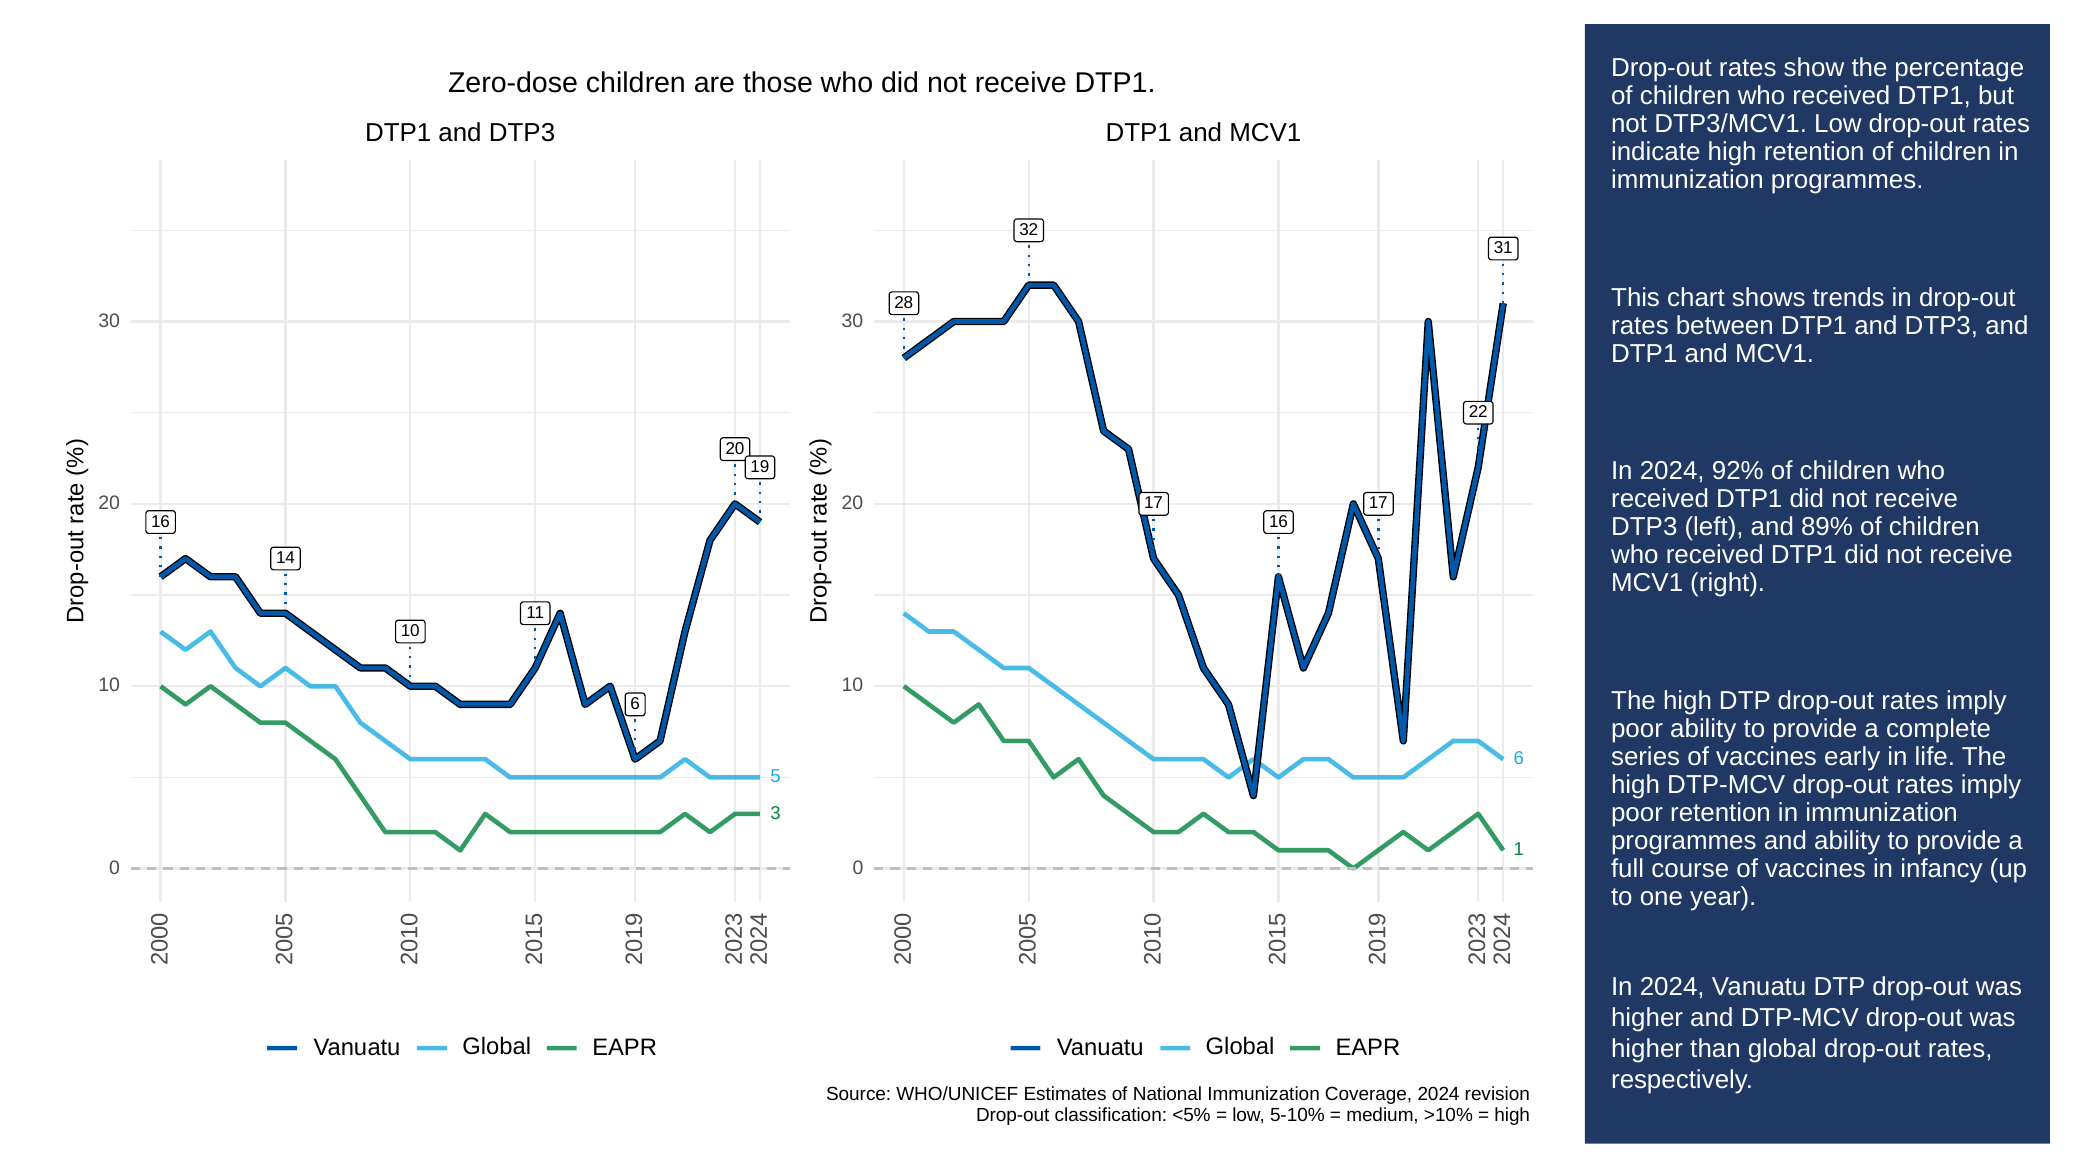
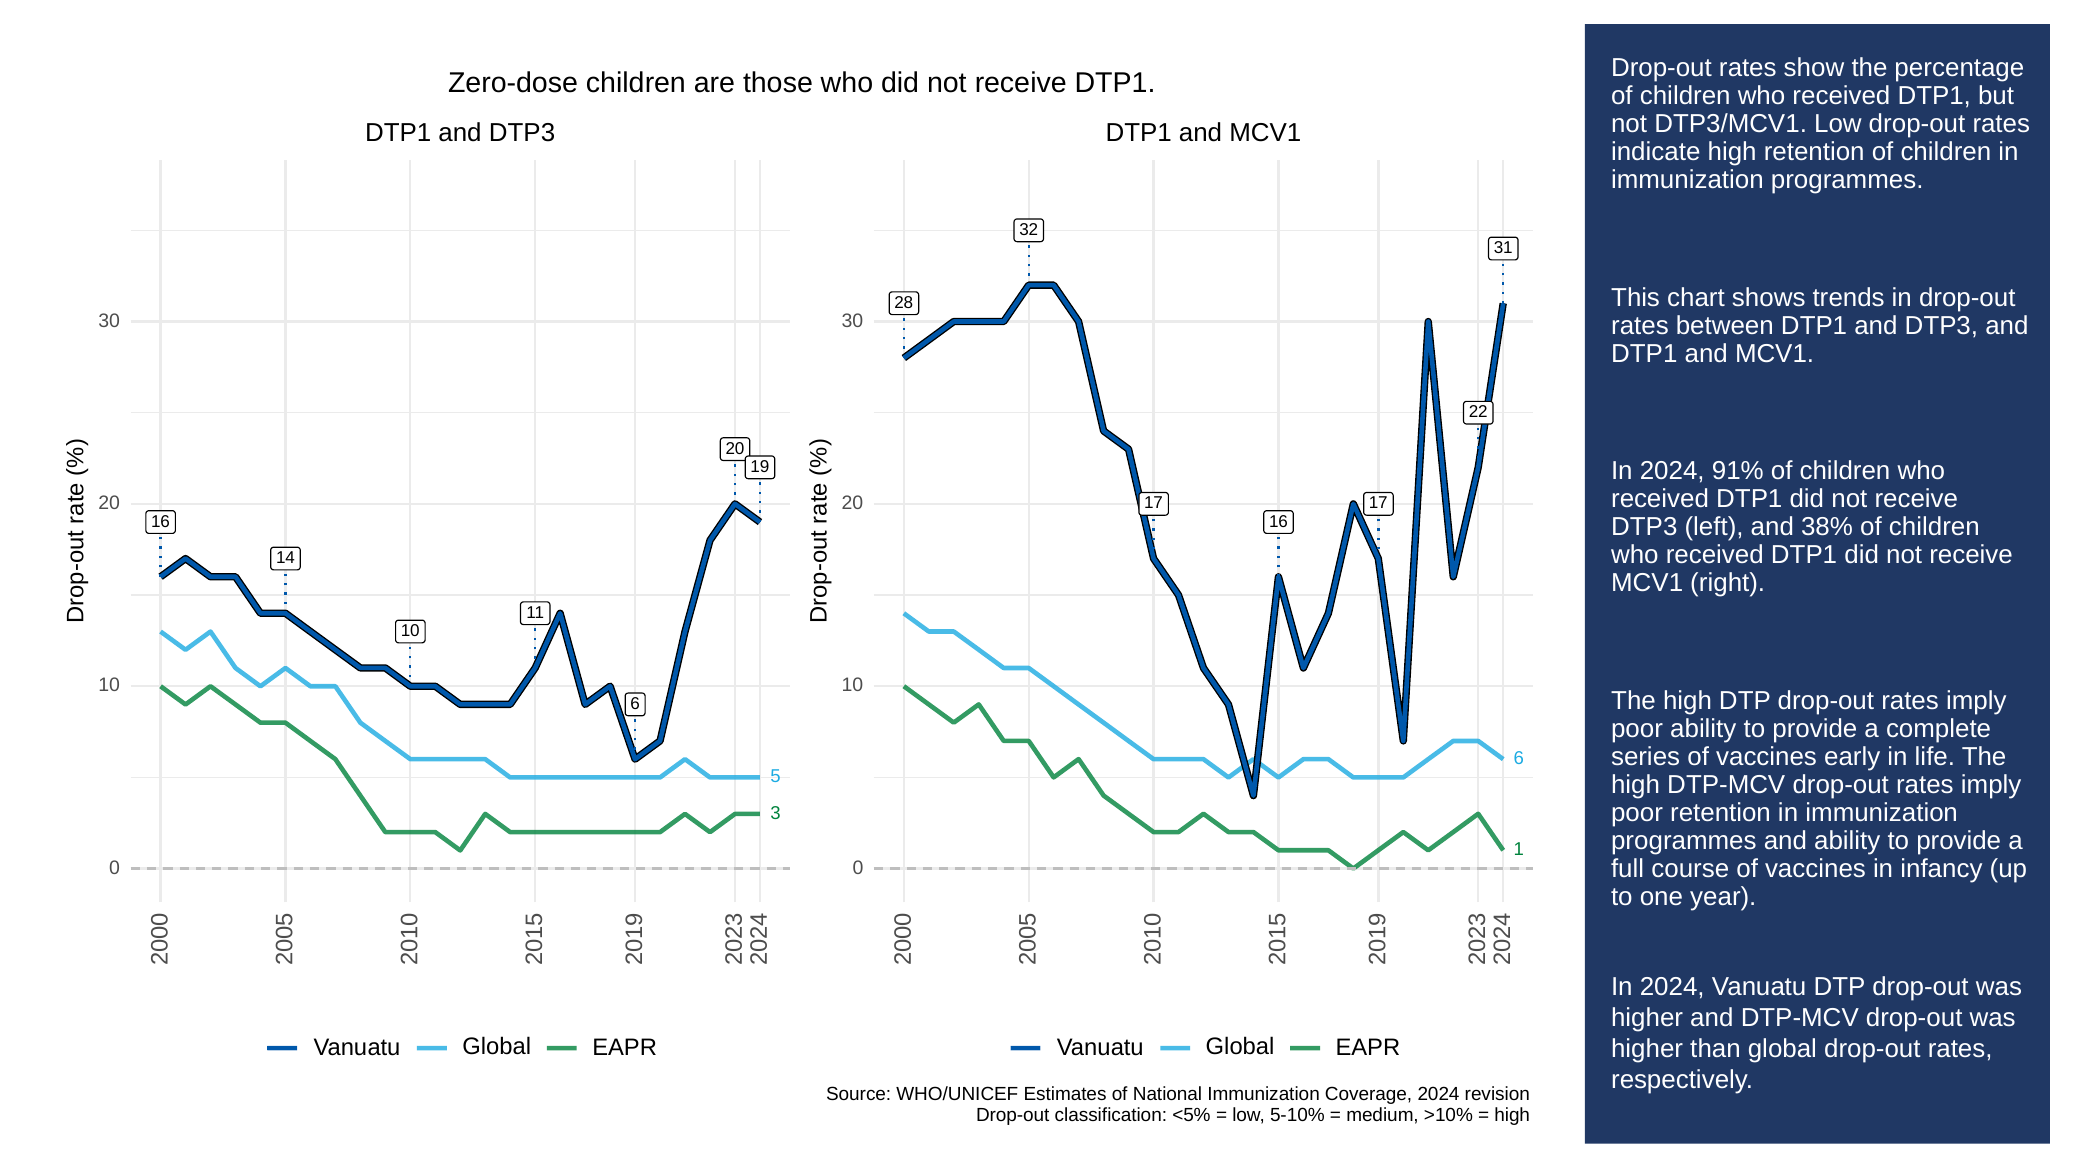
92%: 92% -> 91%
89%: 89% -> 38%
